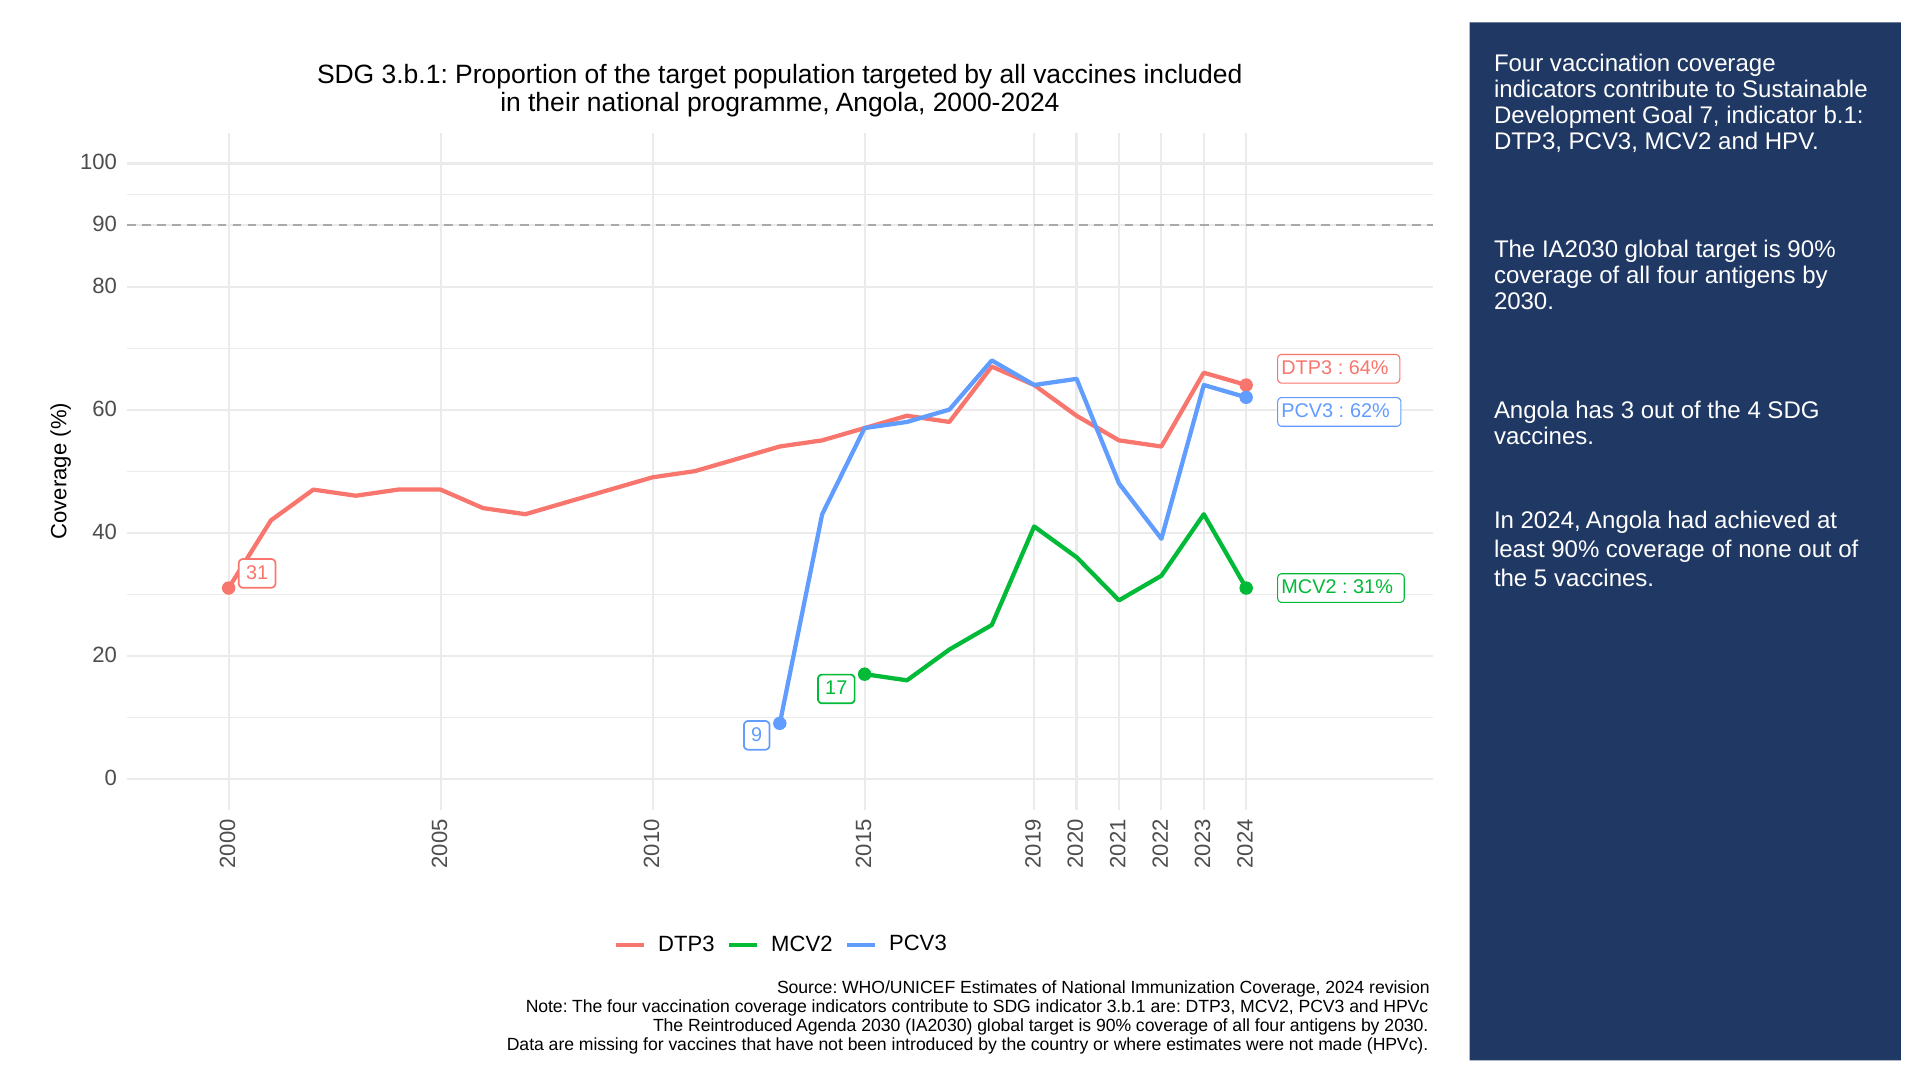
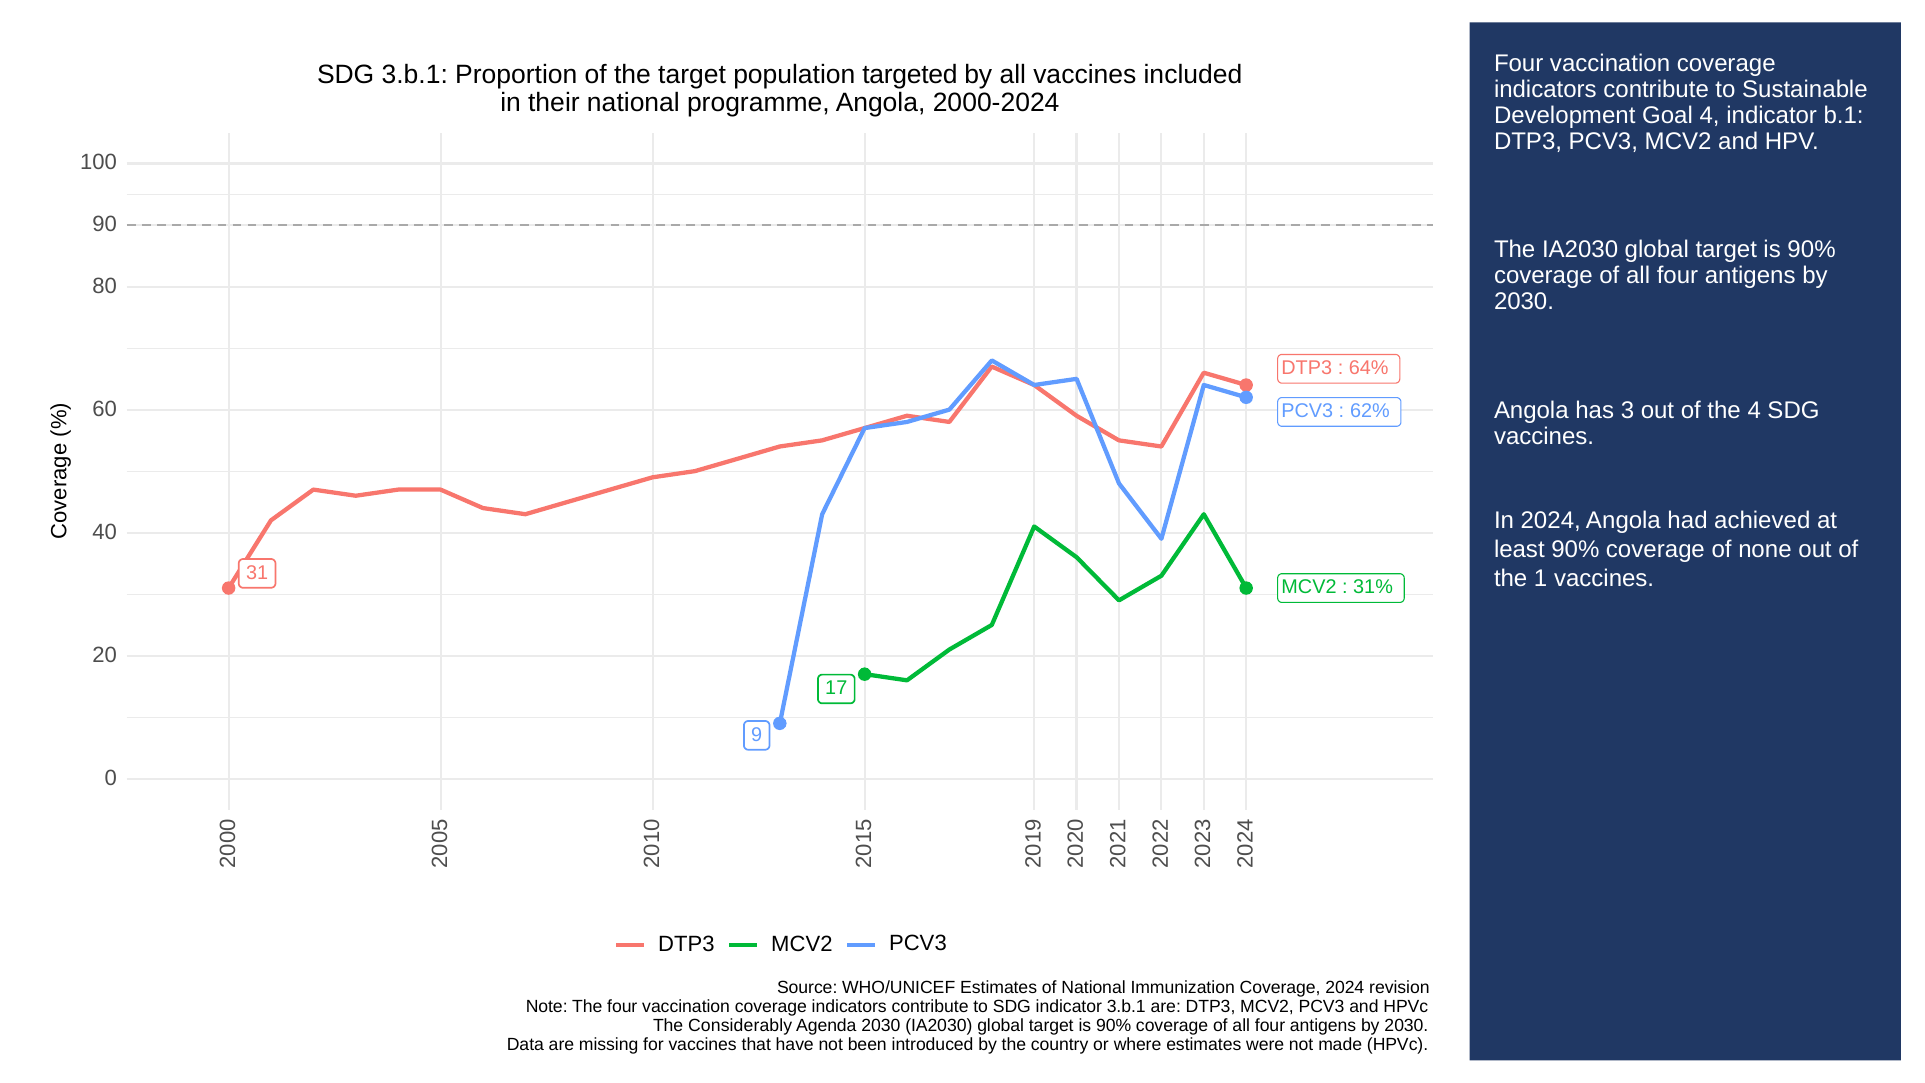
Goal 7: 7 -> 4
the 5: 5 -> 1
Reintroduced: Reintroduced -> Considerably
